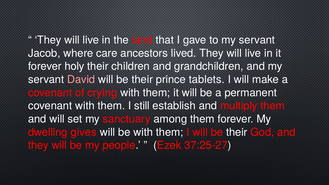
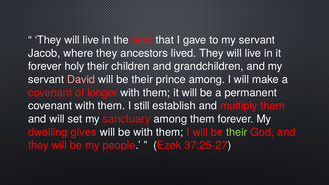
where care: care -> they
prince tablets: tablets -> among
crying: crying -> longer
their at (237, 132) colour: white -> light green
